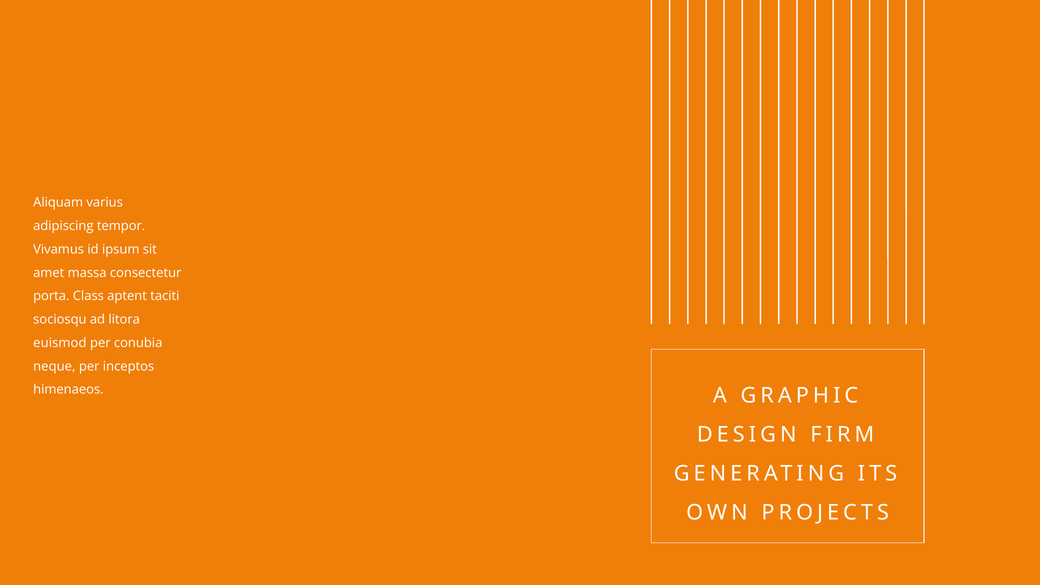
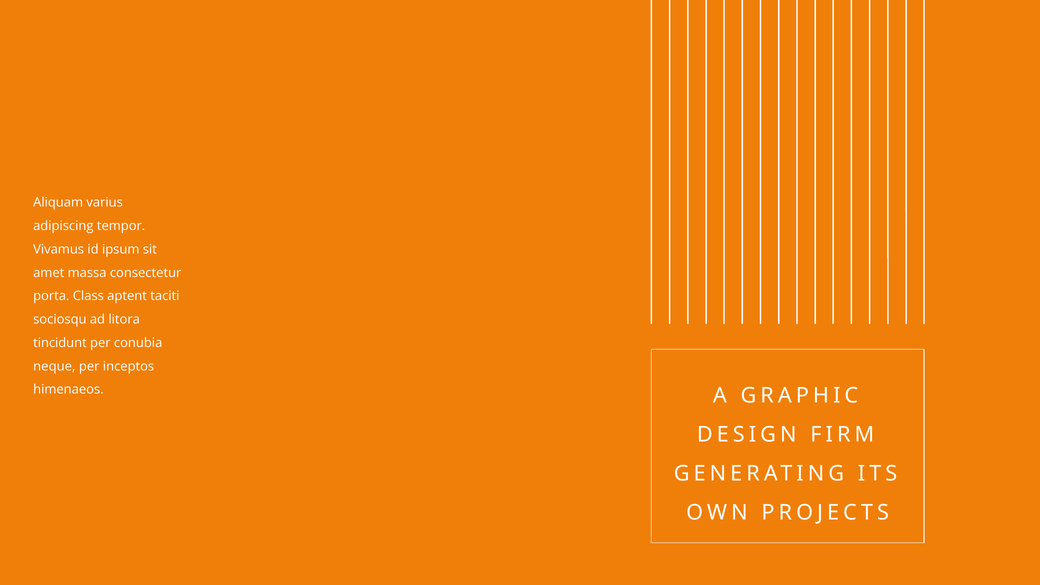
euismod: euismod -> tincidunt
